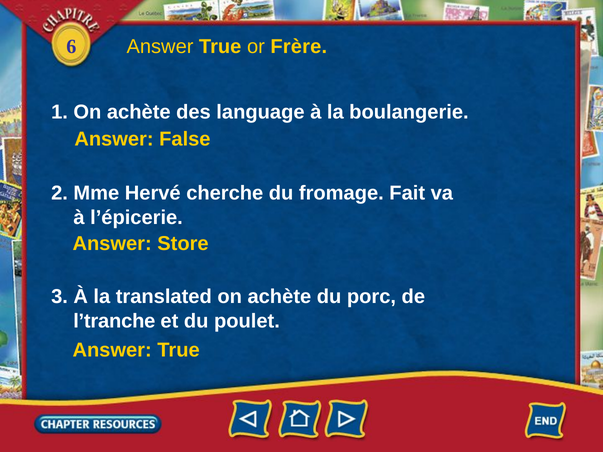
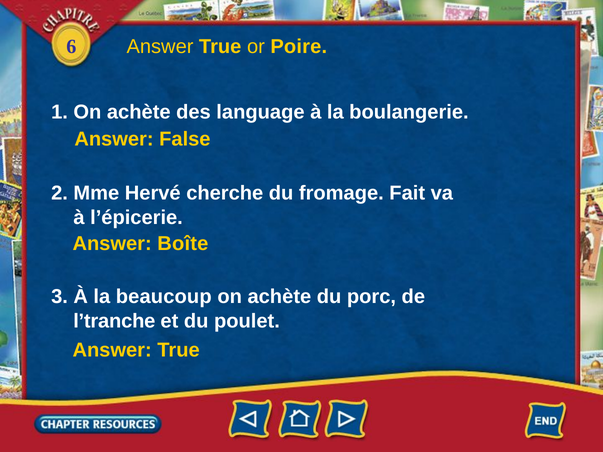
Frère: Frère -> Poire
Store: Store -> Boîte
translated: translated -> beaucoup
